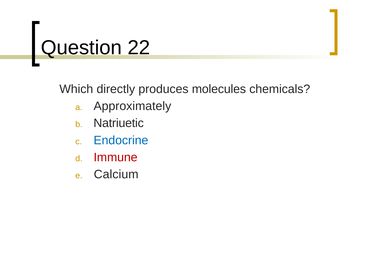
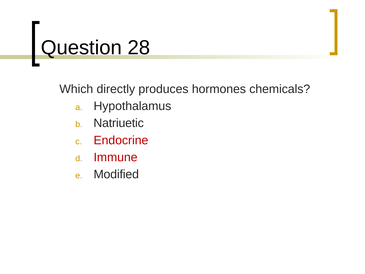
22: 22 -> 28
molecules: molecules -> hormones
Approximately: Approximately -> Hypothalamus
Endocrine colour: blue -> red
Calcium: Calcium -> Modified
